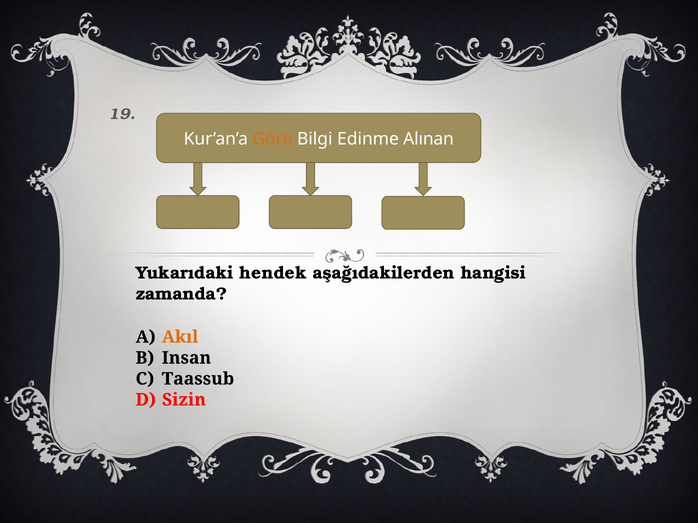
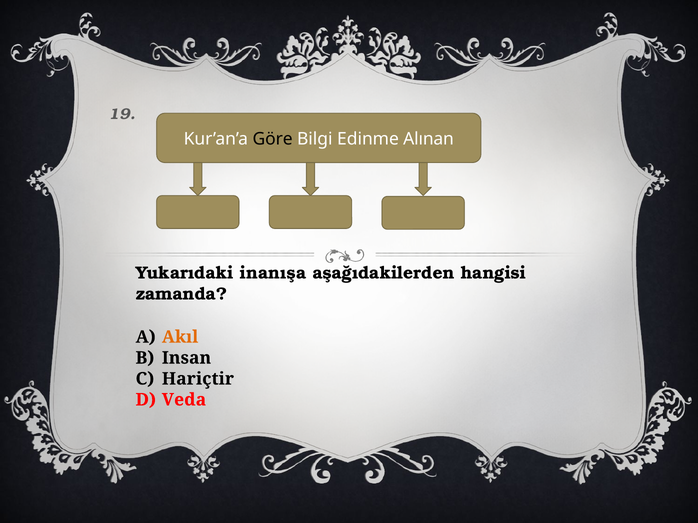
Göre colour: orange -> black
hendek: hendek -> inanışa
Taassub: Taassub -> Hariçtir
Sizin: Sizin -> Veda
